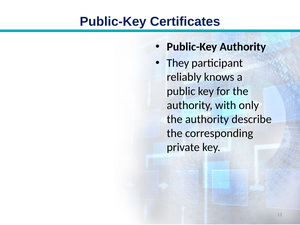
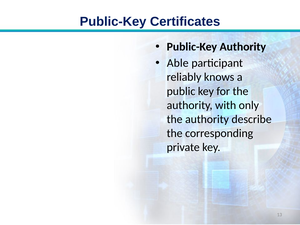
They: They -> Able
